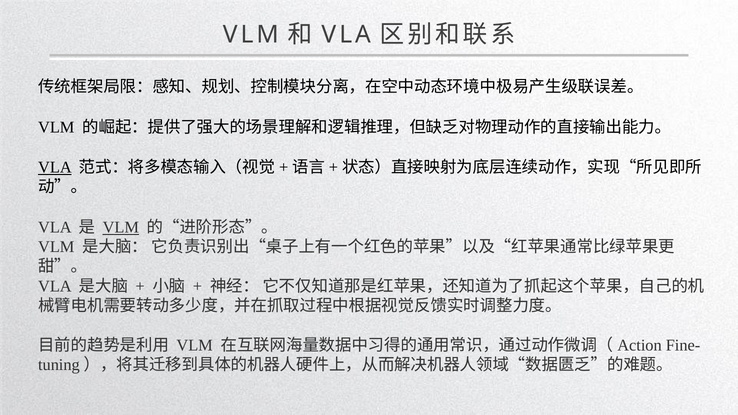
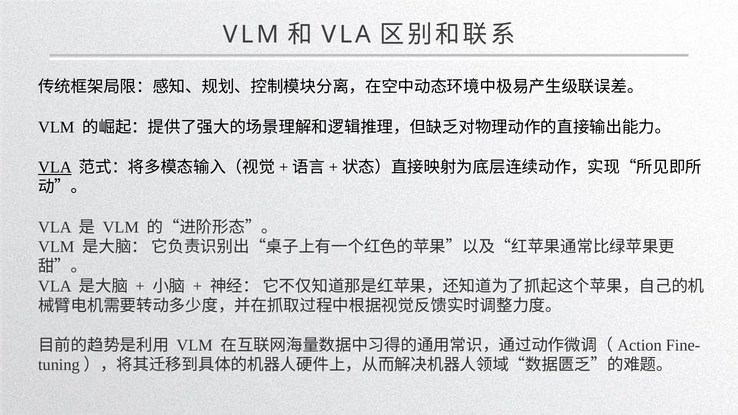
VLM at (121, 227) underline: present -> none
